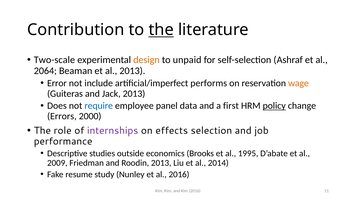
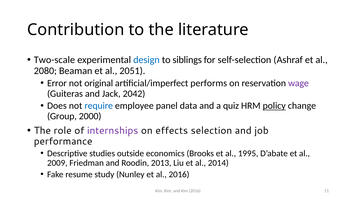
the at (161, 30) underline: present -> none
design colour: orange -> blue
unpaid: unpaid -> siblings
2064: 2064 -> 2080
al 2013: 2013 -> 2051
include: include -> original
wage colour: orange -> purple
Jack 2013: 2013 -> 2042
first: first -> quiz
Errors: Errors -> Group
